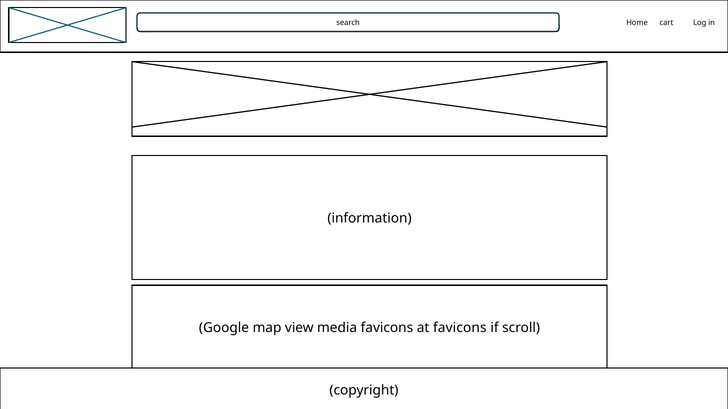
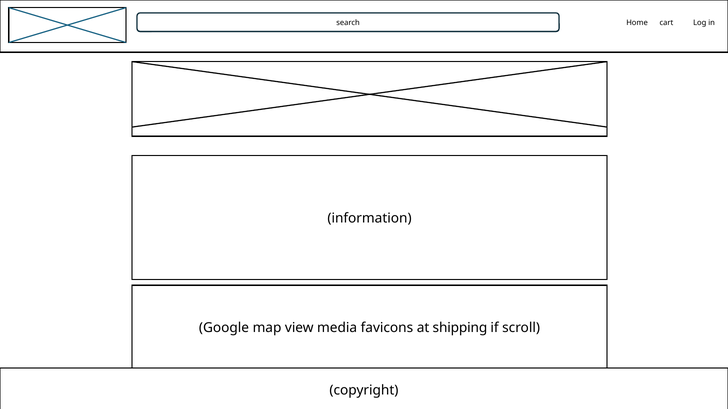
at favicons: favicons -> shipping
